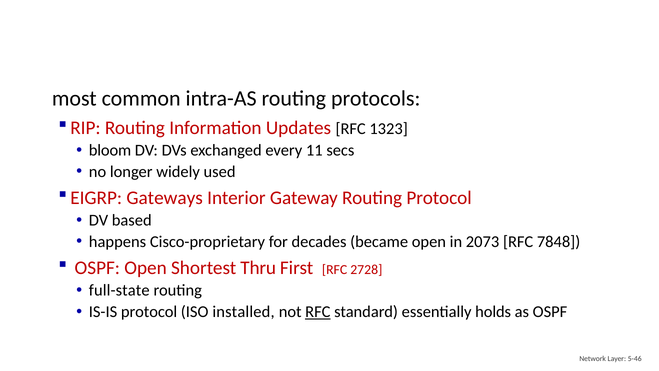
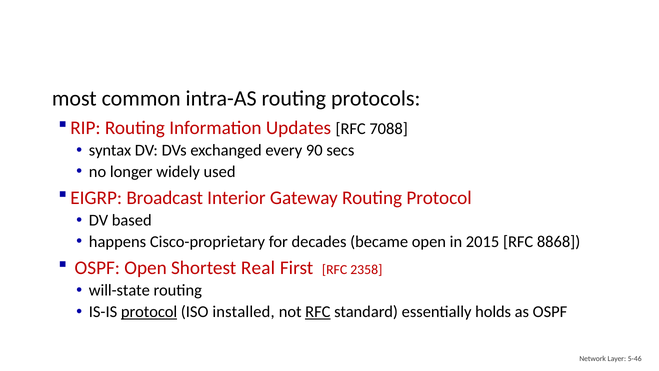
1323: 1323 -> 7088
bloom: bloom -> syntax
11: 11 -> 90
Gateways: Gateways -> Broadcast
2073: 2073 -> 2015
7848: 7848 -> 8868
Thru: Thru -> Real
2728: 2728 -> 2358
full-state: full-state -> will-state
protocol at (149, 312) underline: none -> present
